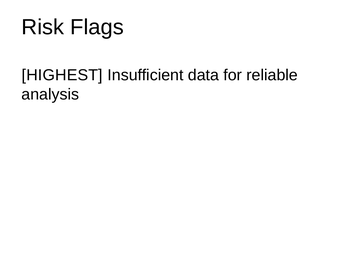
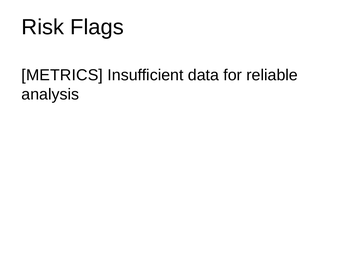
HIGHEST: HIGHEST -> METRICS
